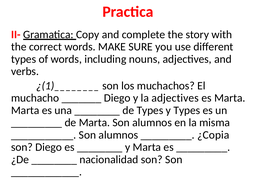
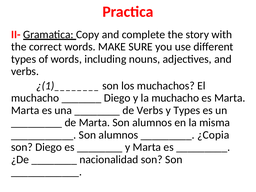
la adjectives: adjectives -> muchacho
de Types: Types -> Verbs
